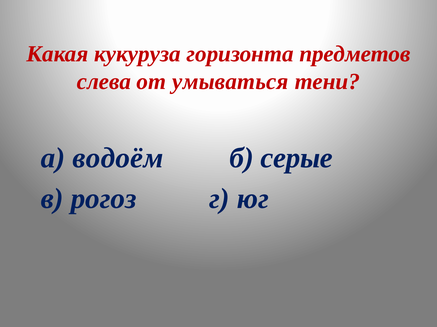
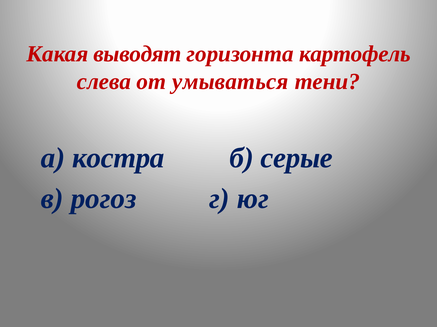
кукуруза: кукуруза -> выводят
предметов: предметов -> картофель
водоём: водоём -> костра
